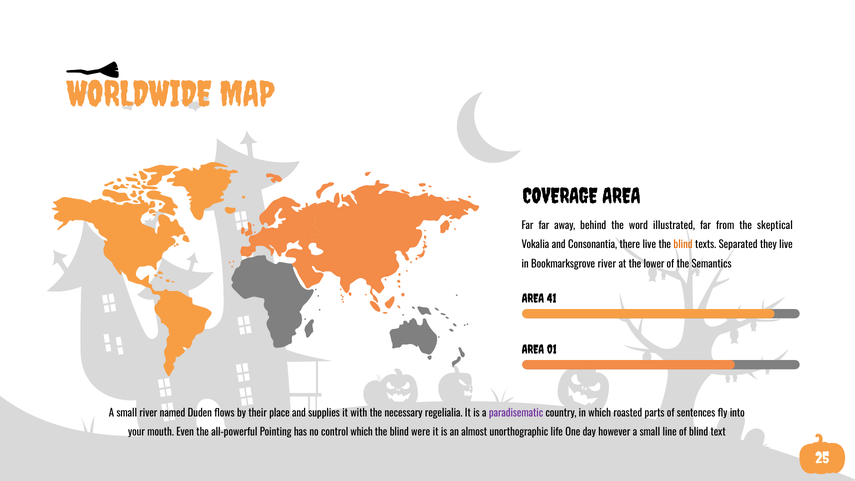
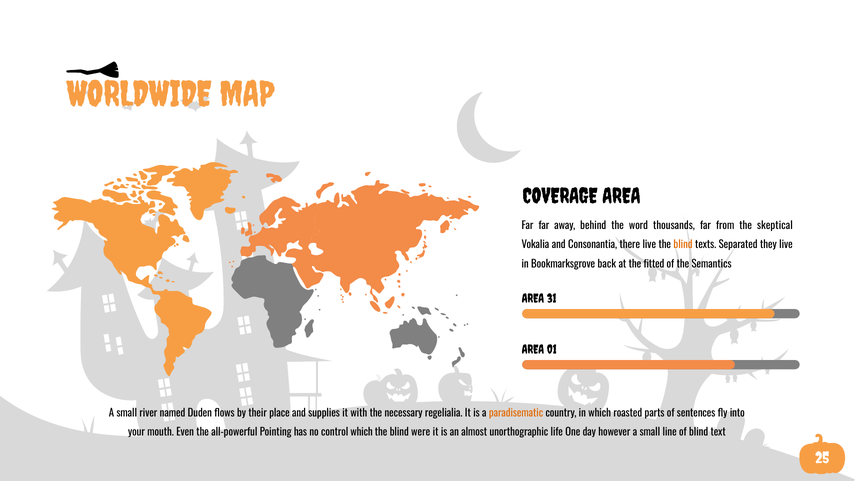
illustrated: illustrated -> thousands
Bookmarksgrove river: river -> back
lower: lower -> fitted
41: 41 -> 31
paradisematic colour: purple -> orange
